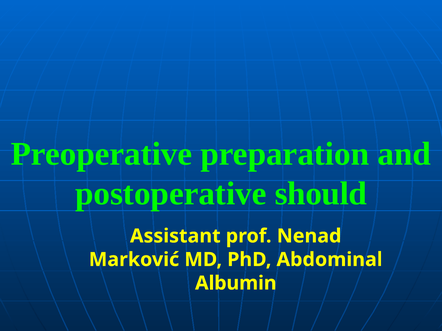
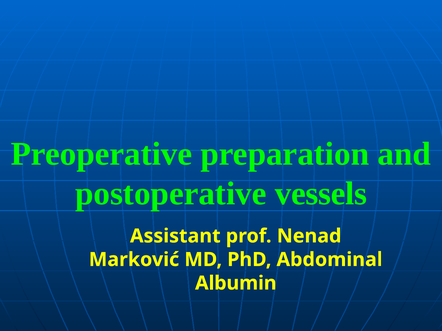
should: should -> vessels
